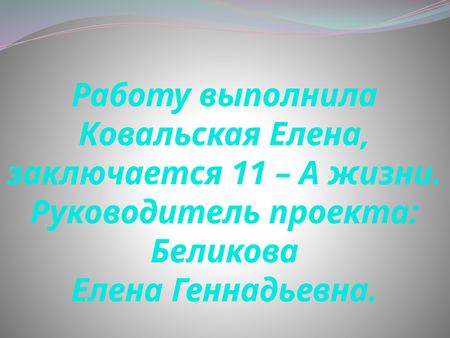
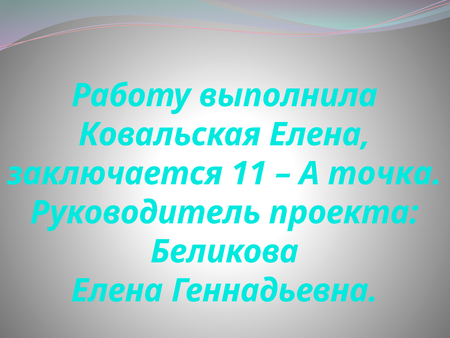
жизни: жизни -> точка
